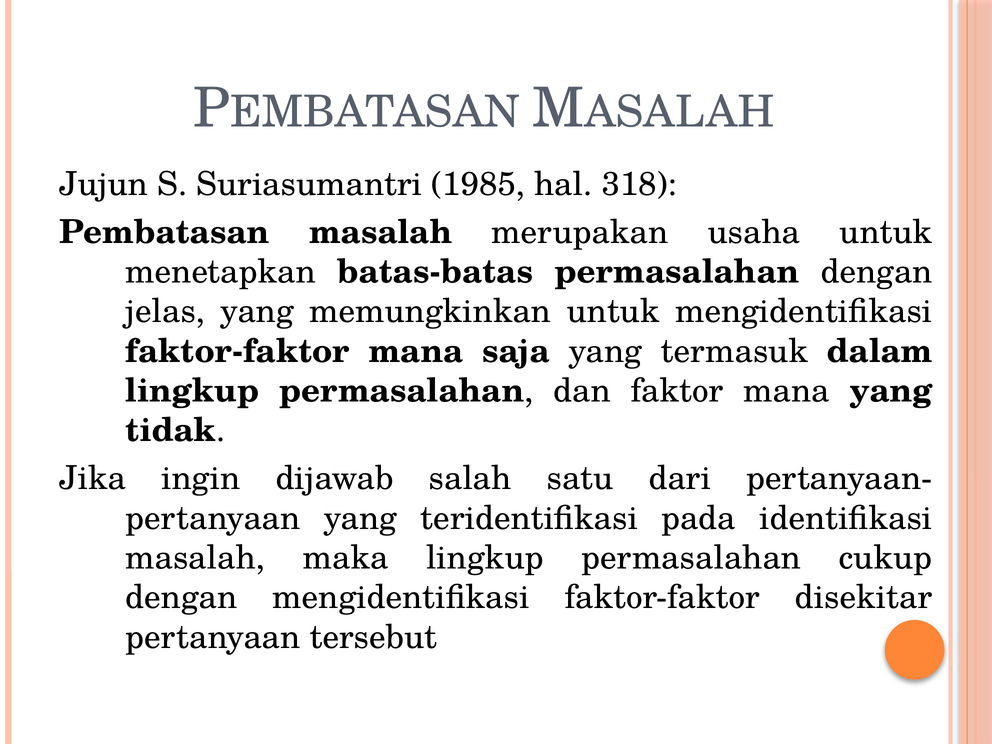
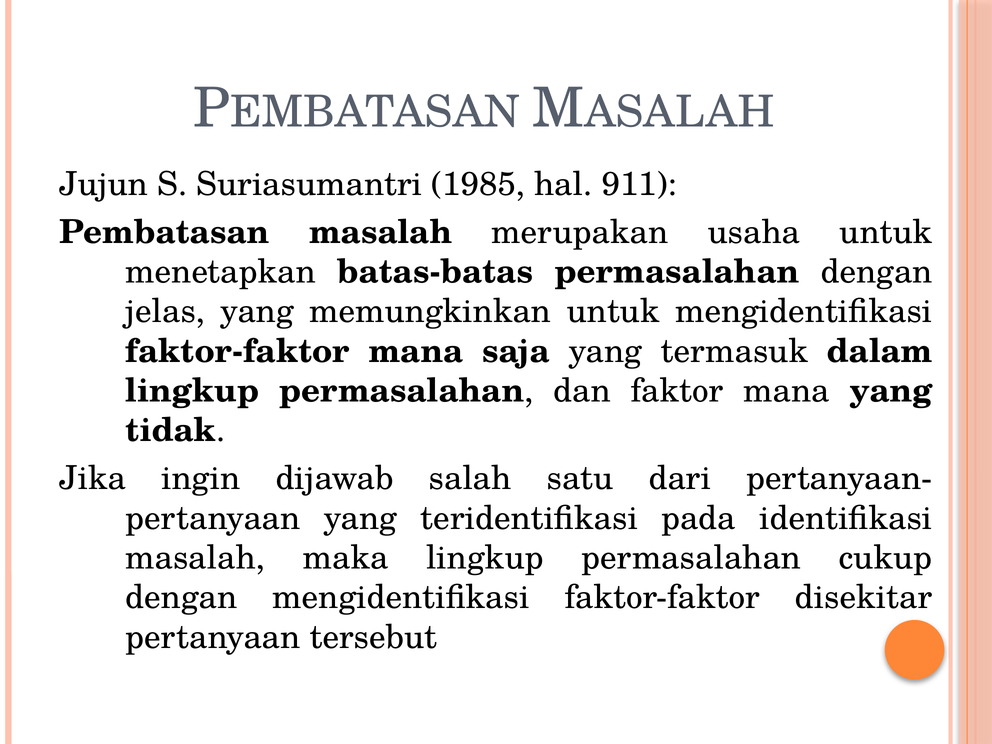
318: 318 -> 911
